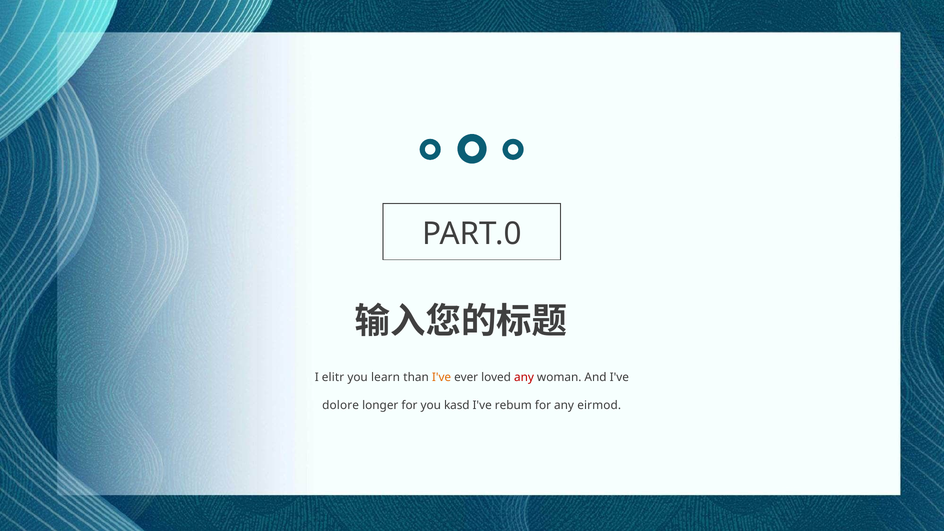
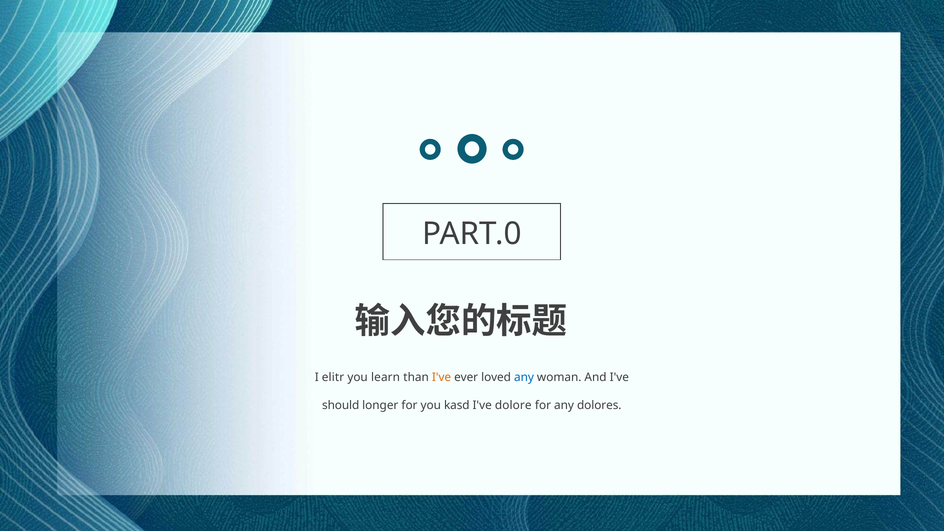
any at (524, 377) colour: red -> blue
dolore: dolore -> should
rebum: rebum -> dolore
eirmod: eirmod -> dolores
